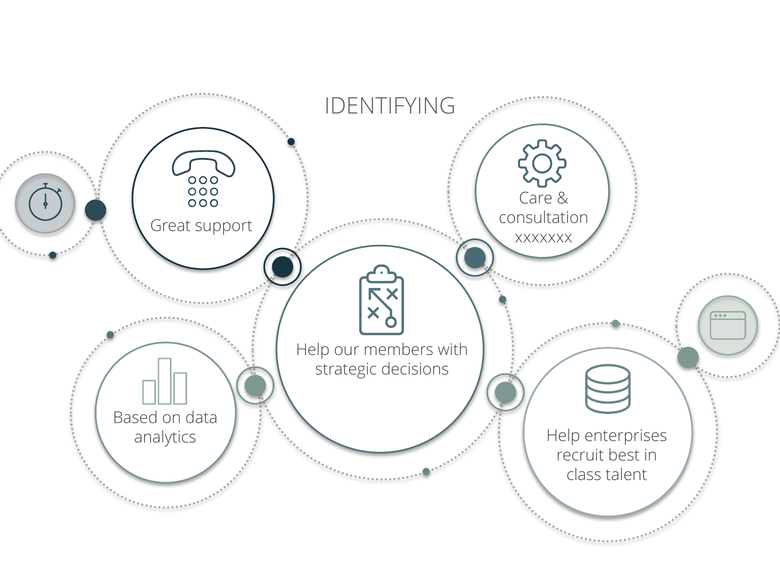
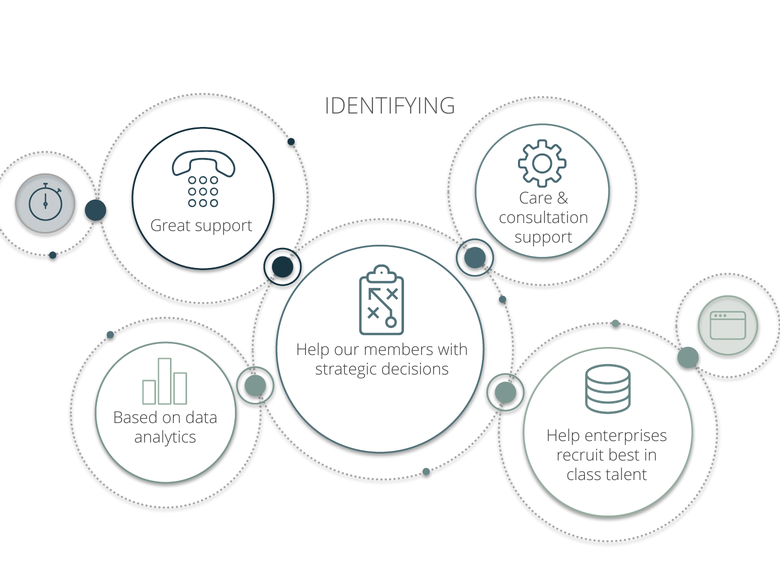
xxxxxxx at (544, 237): xxxxxxx -> support
